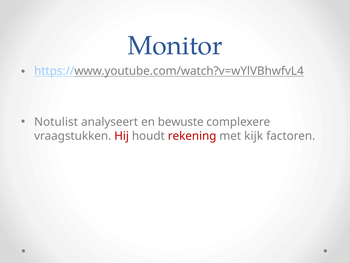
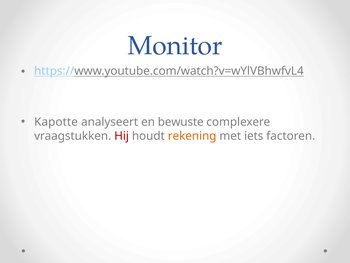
Notulist: Notulist -> Kapotte
rekening colour: red -> orange
kijk: kijk -> iets
